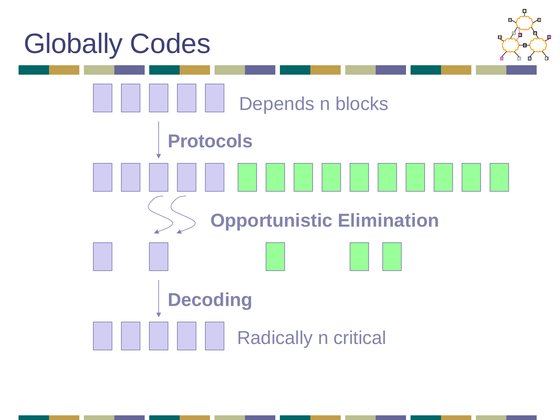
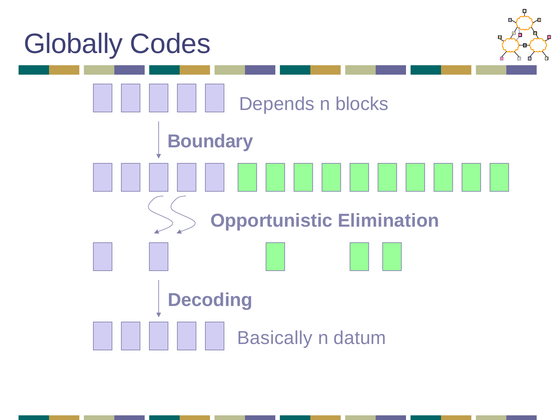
Protocols: Protocols -> Boundary
Radically: Radically -> Basically
critical: critical -> datum
